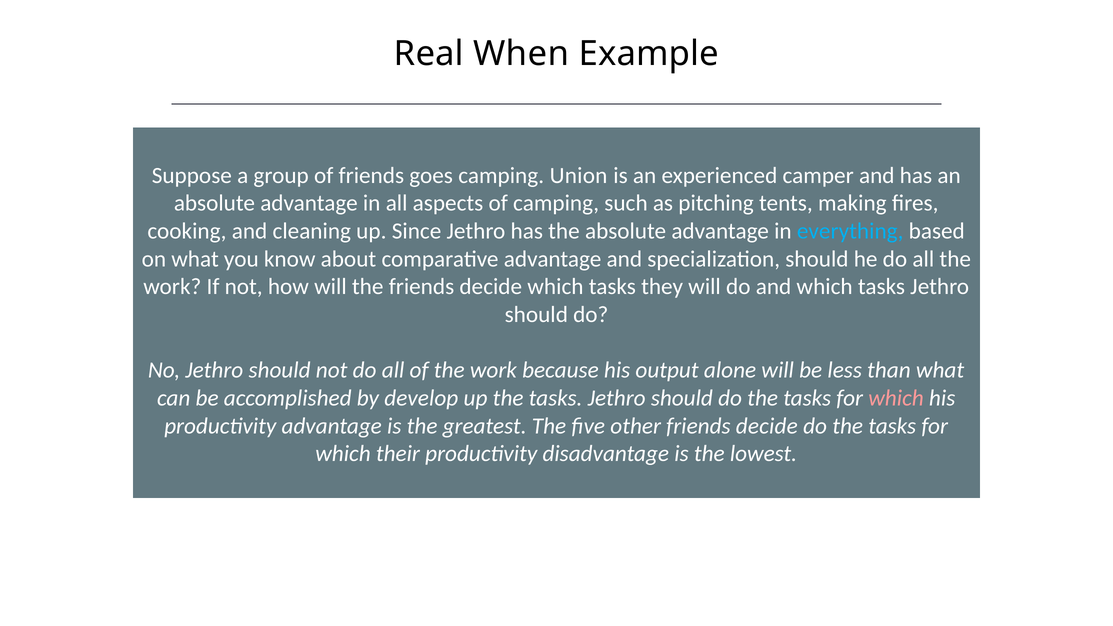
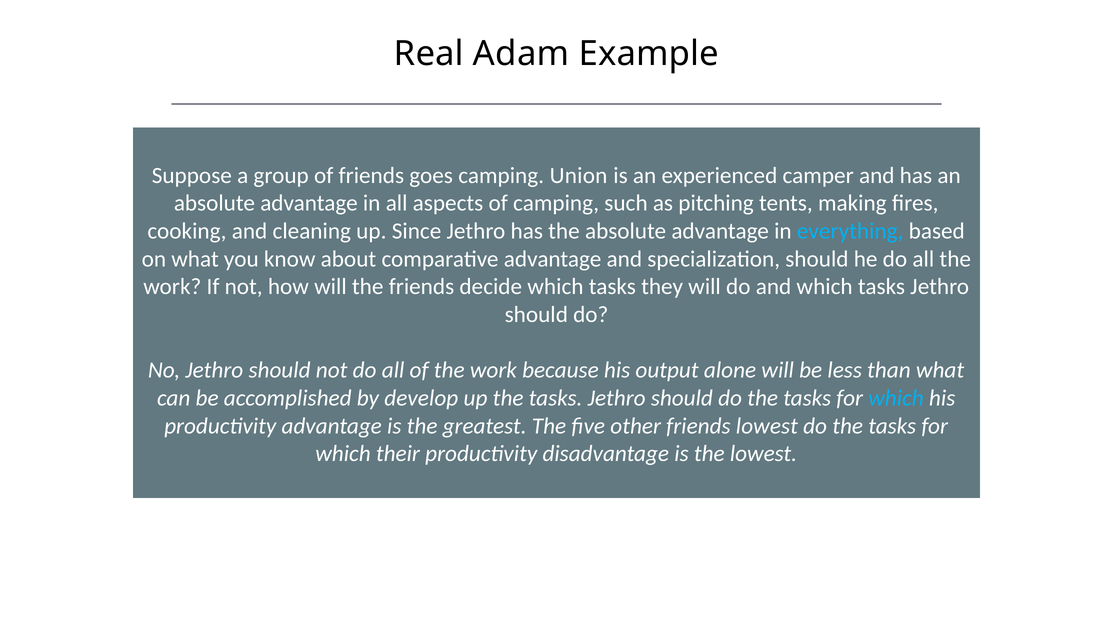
When: When -> Adam
which at (896, 398) colour: pink -> light blue
other friends decide: decide -> lowest
